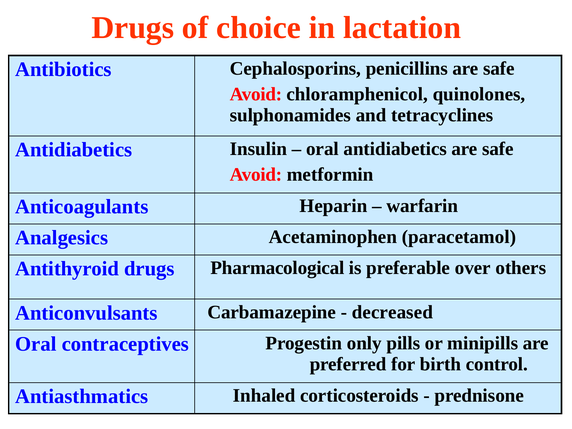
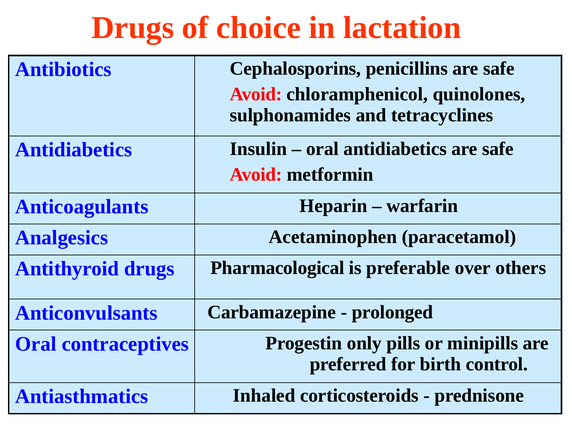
decreased: decreased -> prolonged
